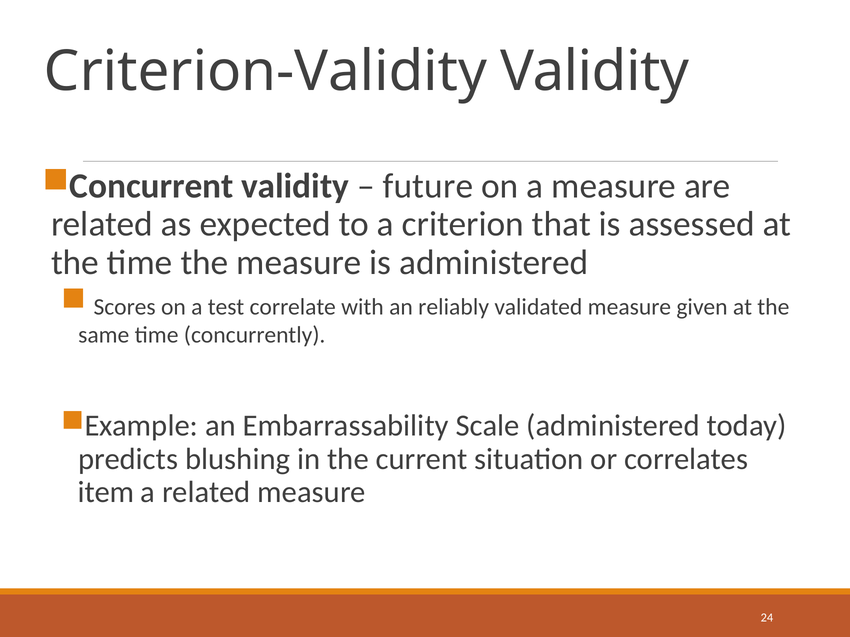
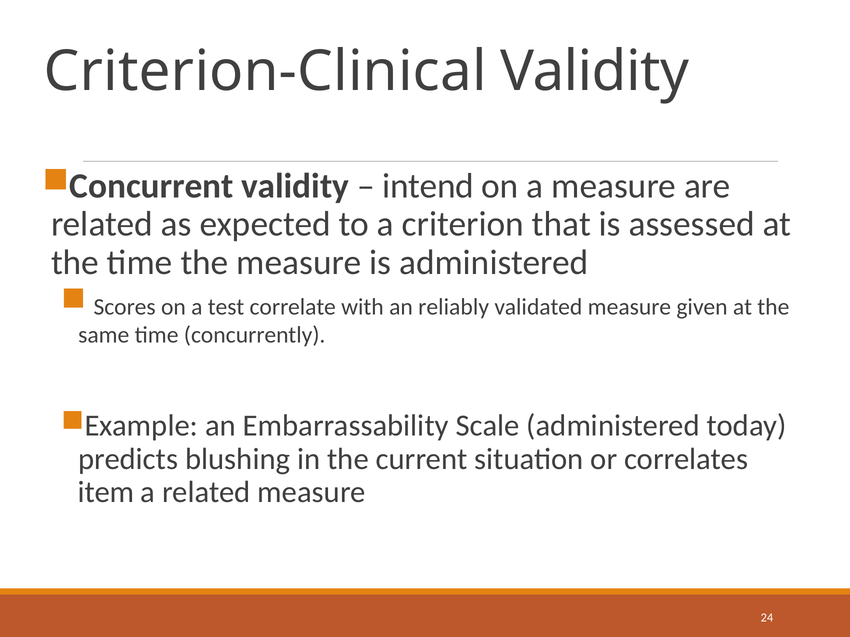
Criterion-Validity: Criterion-Validity -> Criterion-Clinical
future: future -> intend
